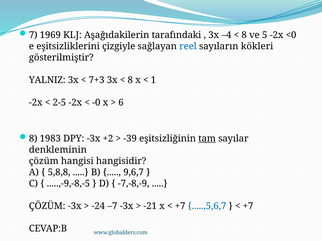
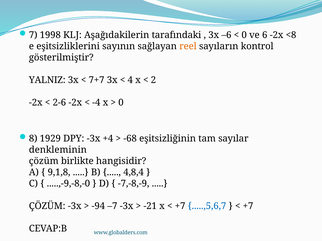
1969: 1969 -> 1998
–4: –4 -> –6
8 at (244, 35): 8 -> 0
5: 5 -> 6
<0: <0 -> <8
çizgiyle: çizgiyle -> sayının
reel colour: blue -> orange
kökleri: kökleri -> kontrol
7+3: 7+3 -> 7+7
8 at (130, 80): 8 -> 4
1: 1 -> 2
2-5: 2-5 -> 2-6
-0: -0 -> -4
6 at (121, 103): 6 -> 0
1983: 1983 -> 1929
+2: +2 -> +4
-39: -39 -> -68
tam underline: present -> none
hangisi: hangisi -> birlikte
5,8,8: 5,8,8 -> 9,1,8
9,6,7: 9,6,7 -> 4,8,4
.....,-9,-8,-5: .....,-9,-8,-5 -> .....,-9,-8,-0
-24: -24 -> -94
